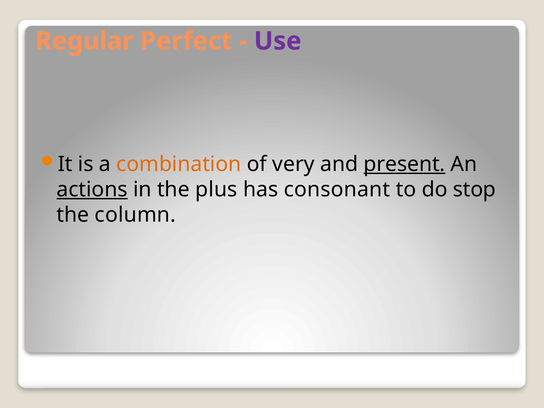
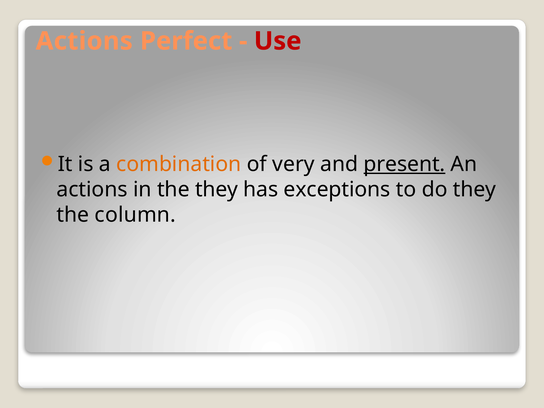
Regular at (84, 41): Regular -> Actions
Use colour: purple -> red
actions at (92, 190) underline: present -> none
the plus: plus -> they
consonant: consonant -> exceptions
do stop: stop -> they
